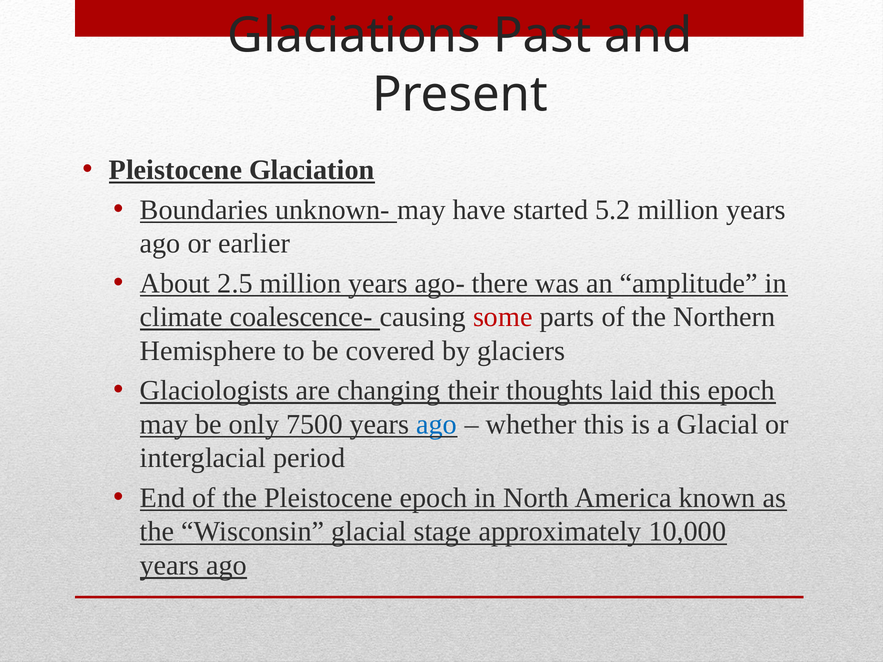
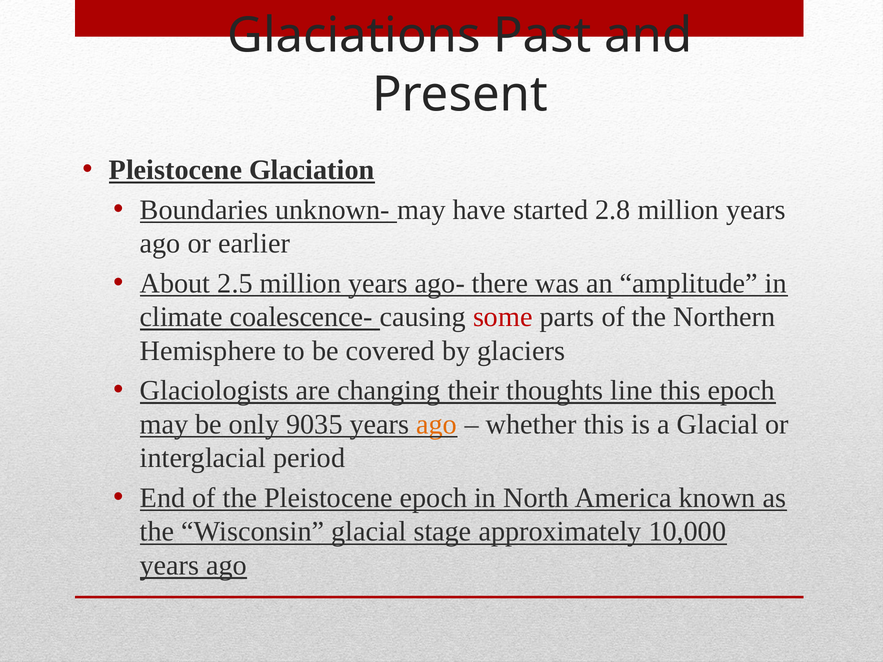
5.2: 5.2 -> 2.8
laid: laid -> line
7500: 7500 -> 9035
ago at (437, 425) colour: blue -> orange
